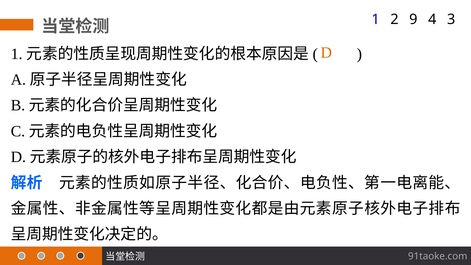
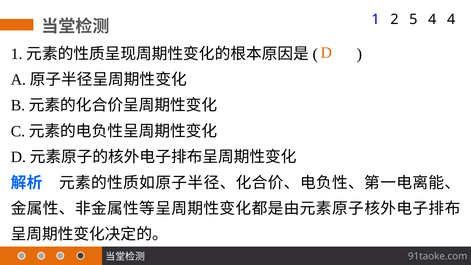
9: 9 -> 5
4 3: 3 -> 4
